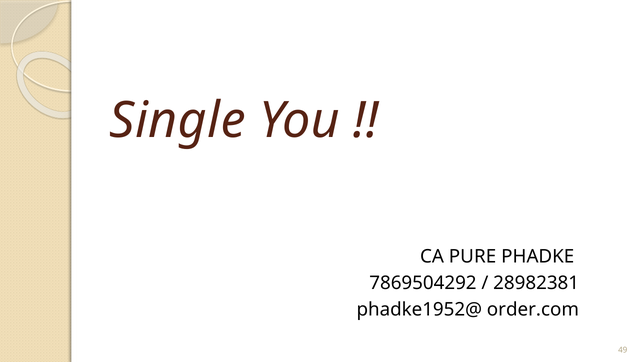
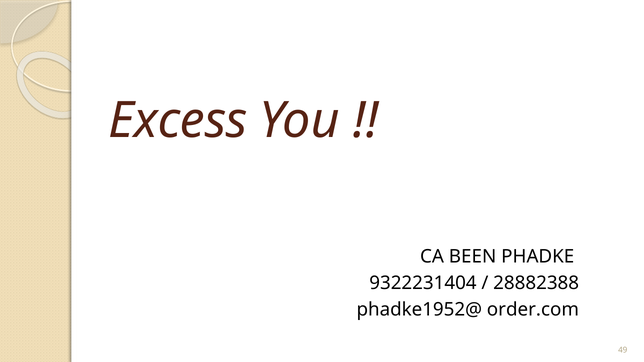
Single: Single -> Excess
PURE: PURE -> BEEN
7869504292: 7869504292 -> 9322231404
28982381: 28982381 -> 28882388
